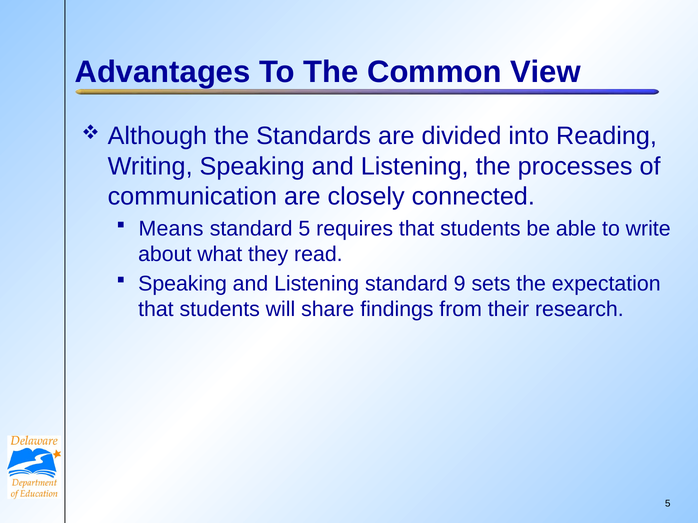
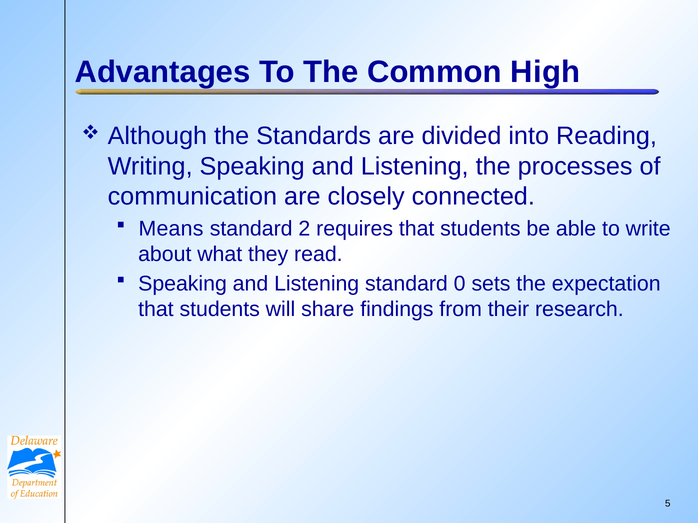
View: View -> High
standard 5: 5 -> 2
9: 9 -> 0
